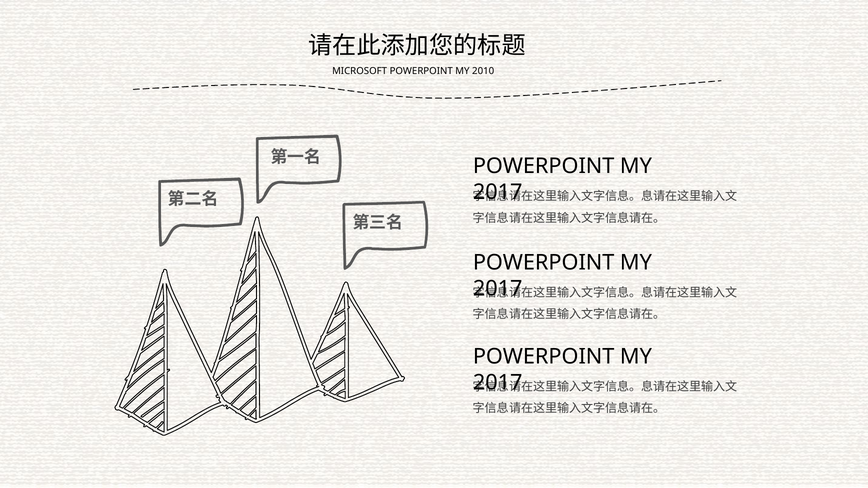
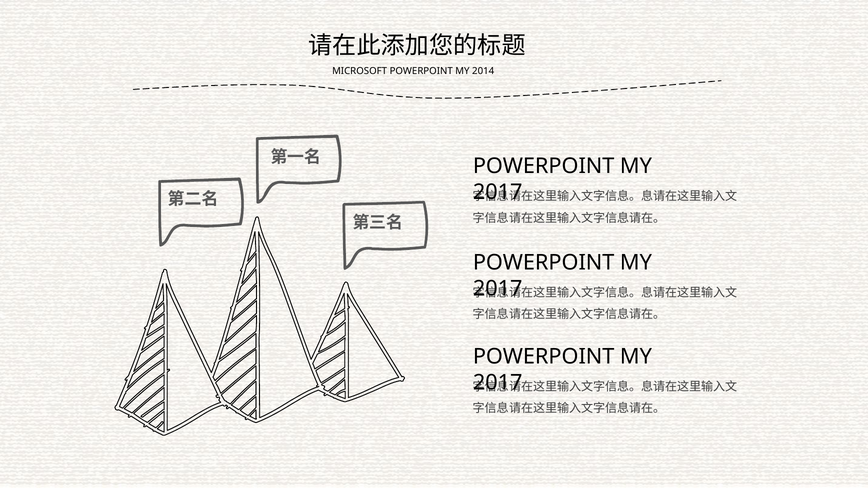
2010: 2010 -> 2014
